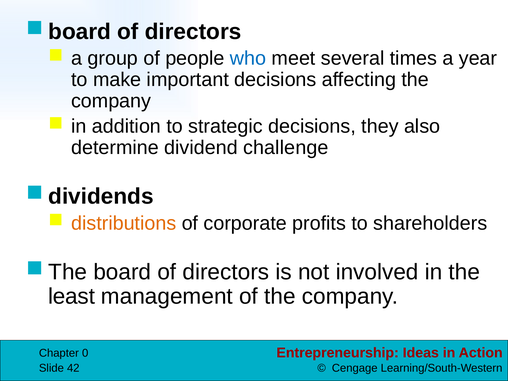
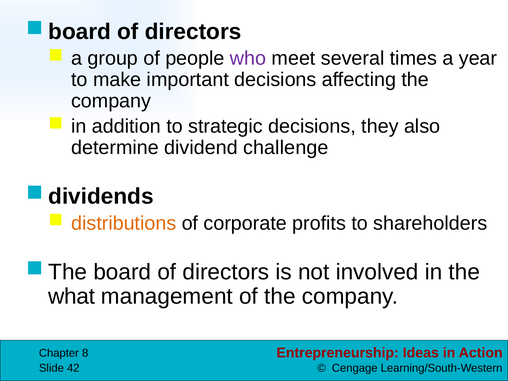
who colour: blue -> purple
least: least -> what
0: 0 -> 8
